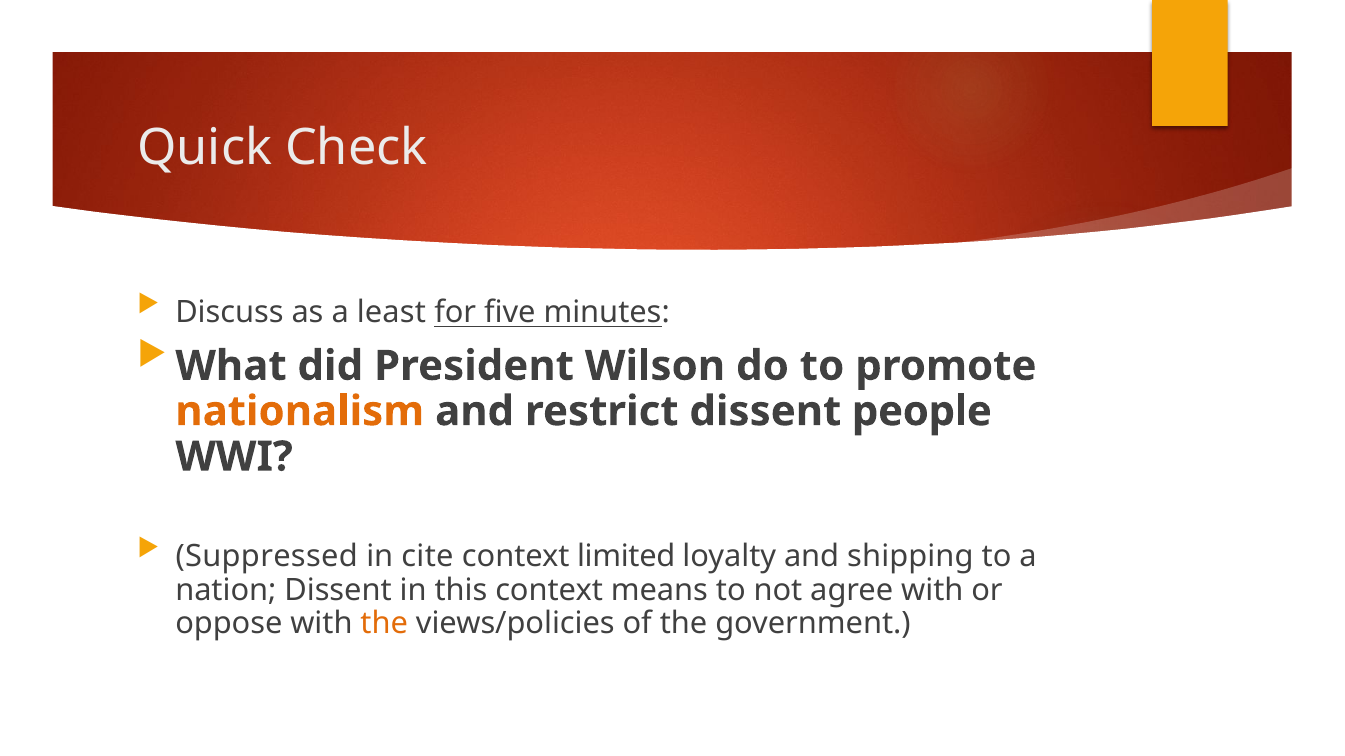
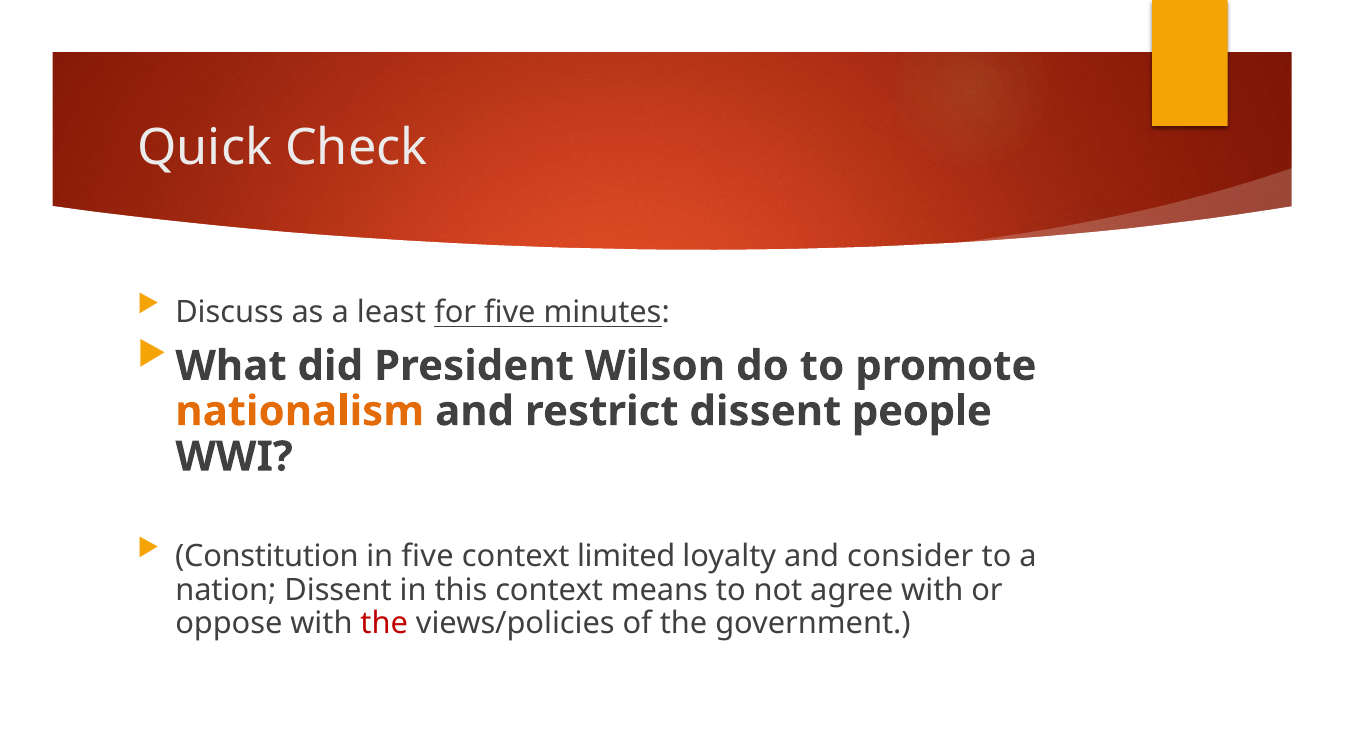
Suppressed: Suppressed -> Constitution
in cite: cite -> five
shipping: shipping -> consider
the at (384, 624) colour: orange -> red
